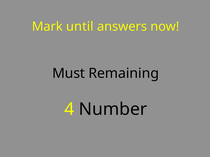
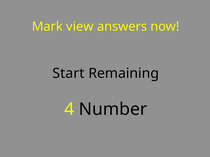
until: until -> view
Must: Must -> Start
